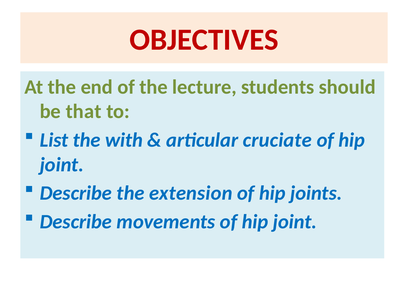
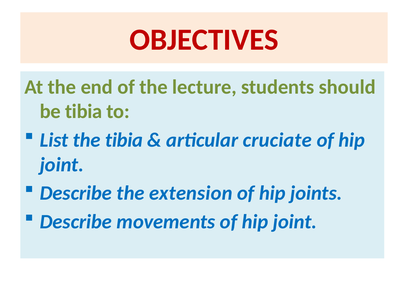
be that: that -> tibia
the with: with -> tibia
